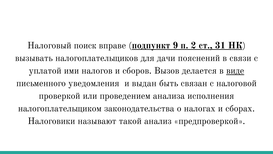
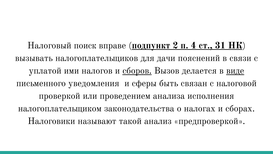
9: 9 -> 2
2: 2 -> 4
сборов underline: none -> present
выдан: выдан -> сферы
